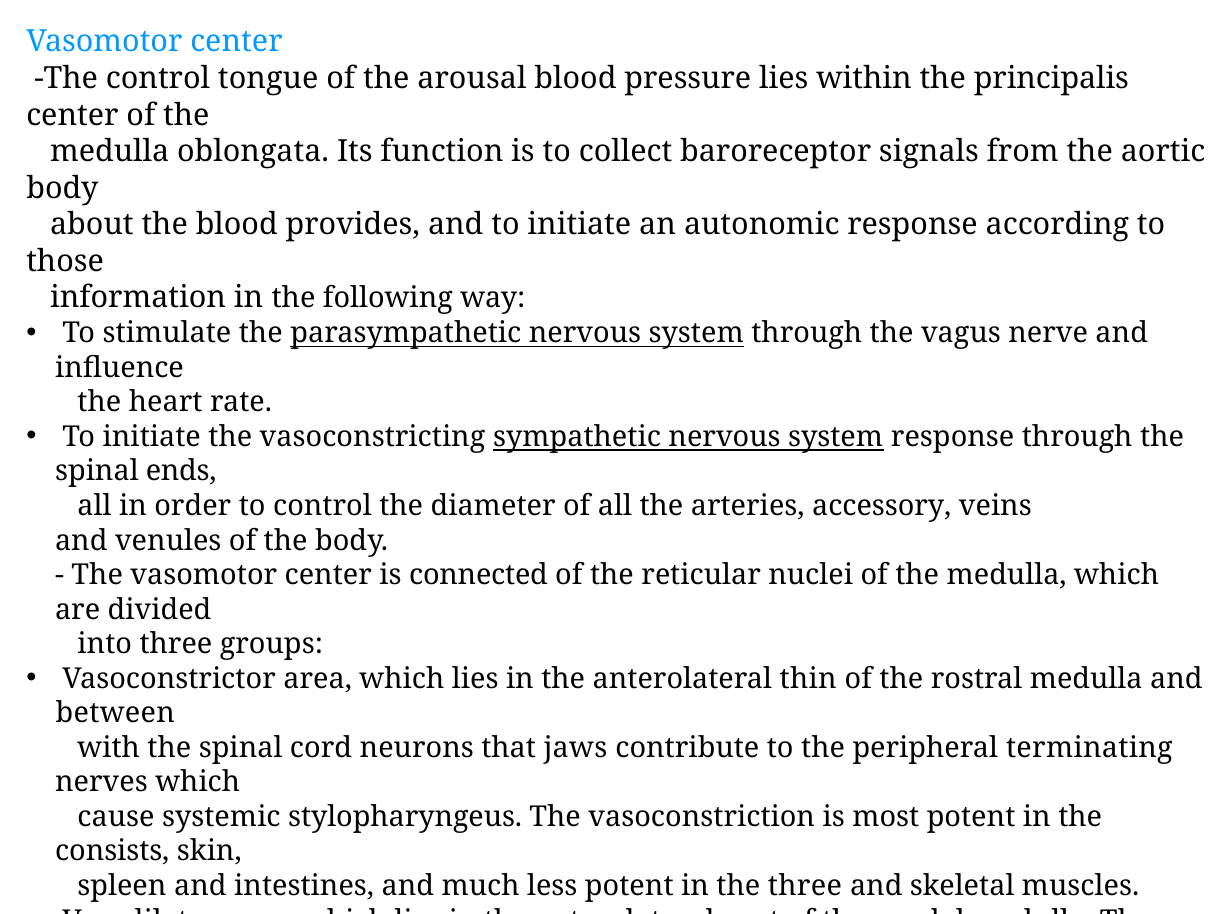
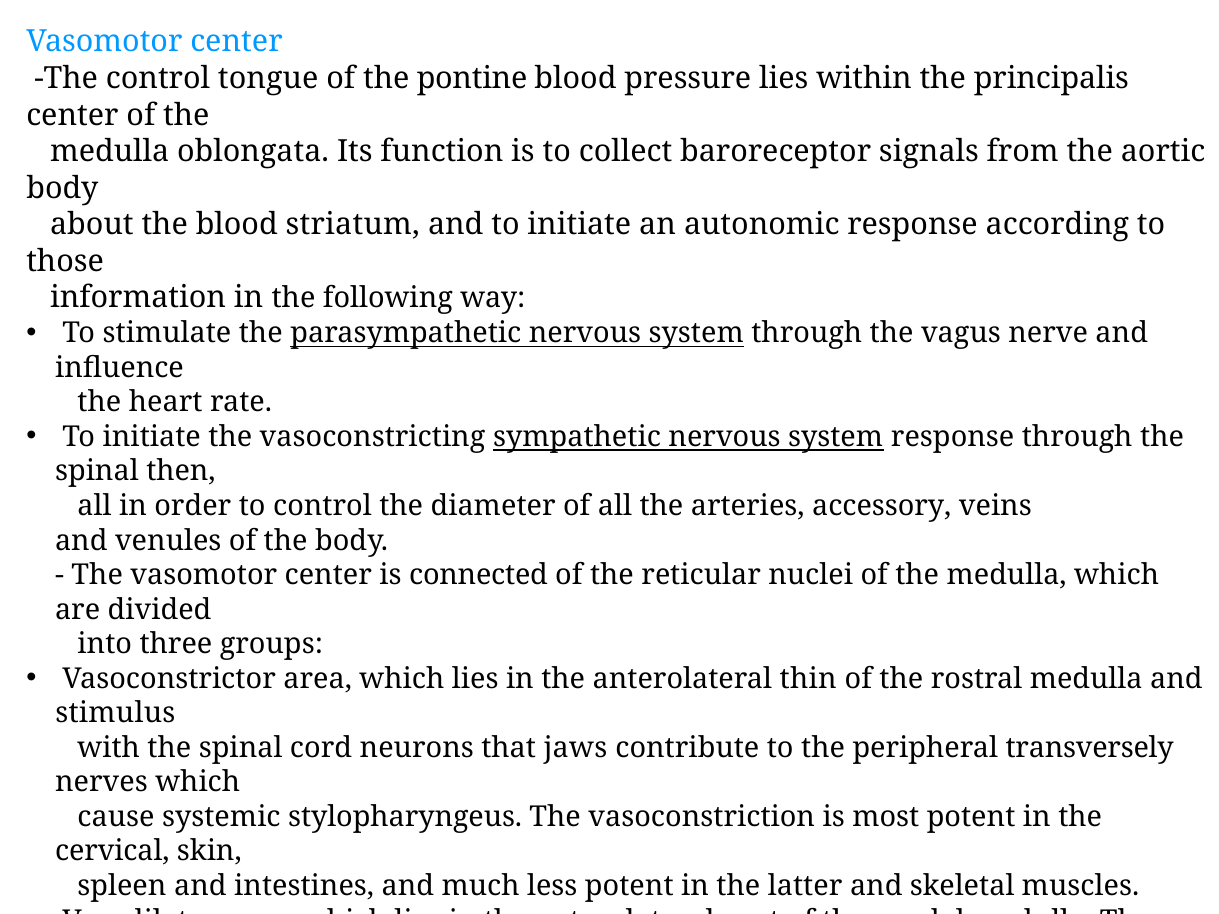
arousal: arousal -> pontine
provides: provides -> striatum
spinal ends: ends -> then
between: between -> stimulus
terminating: terminating -> transversely
consists: consists -> cervical
the three: three -> latter
